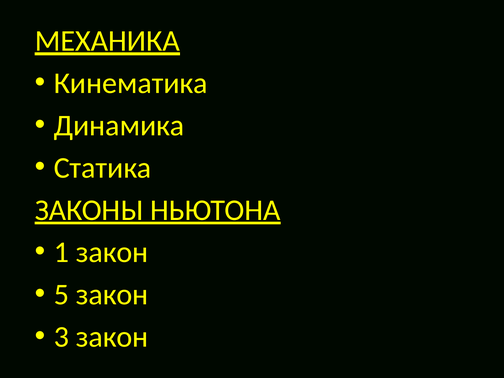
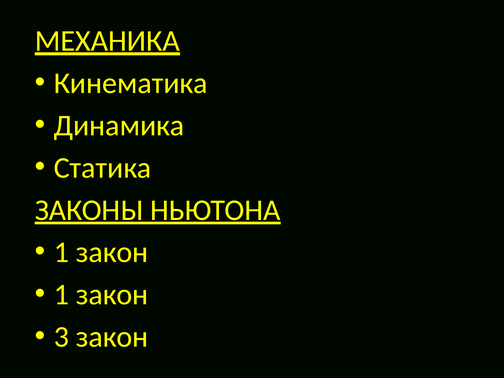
5 at (61, 295): 5 -> 1
